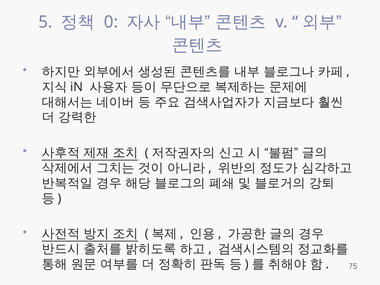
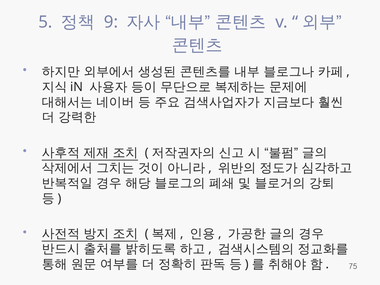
0: 0 -> 9
